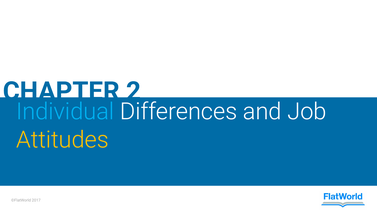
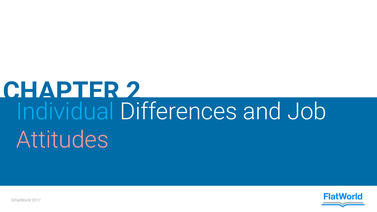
Attitudes colour: yellow -> pink
